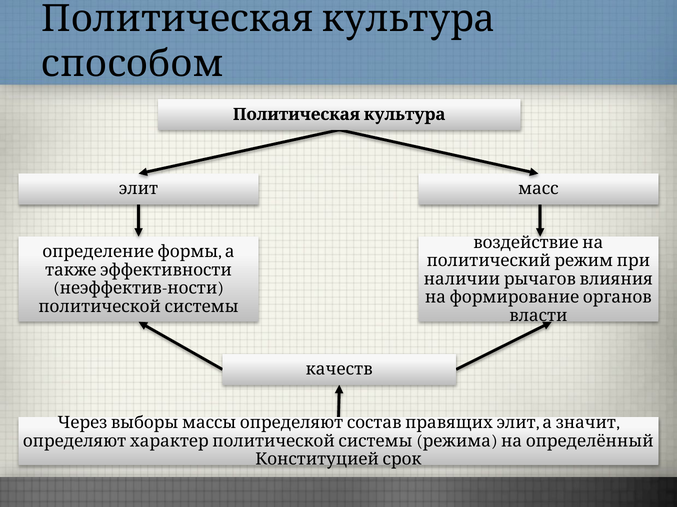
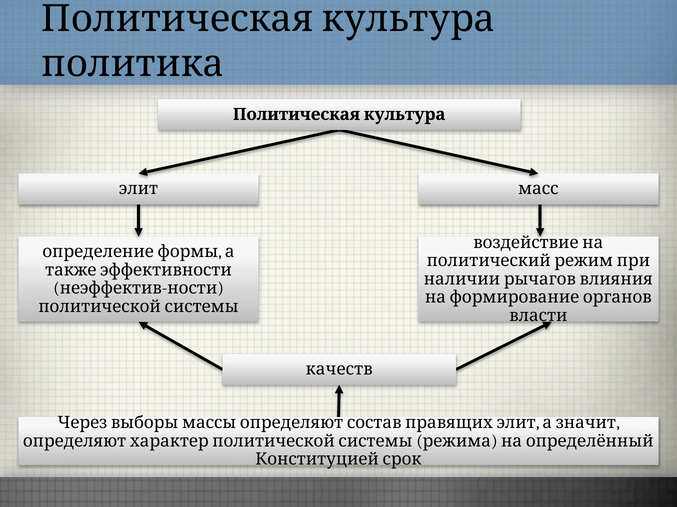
способом: способом -> политика
